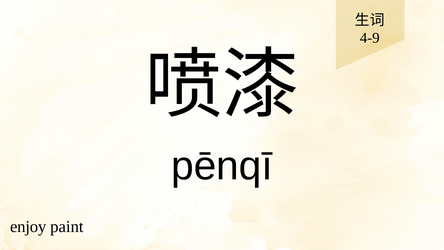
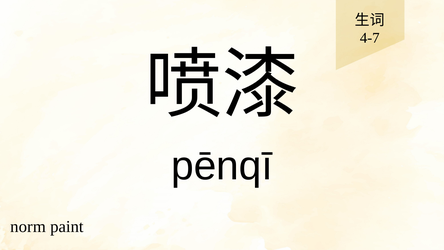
4-9: 4-9 -> 4-7
enjoy: enjoy -> norm
